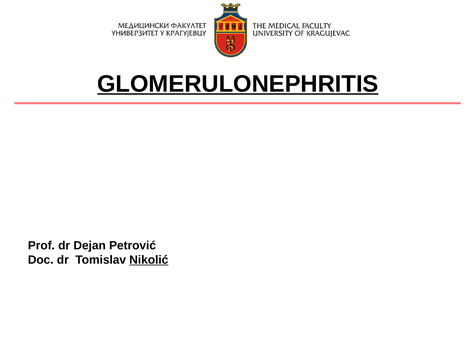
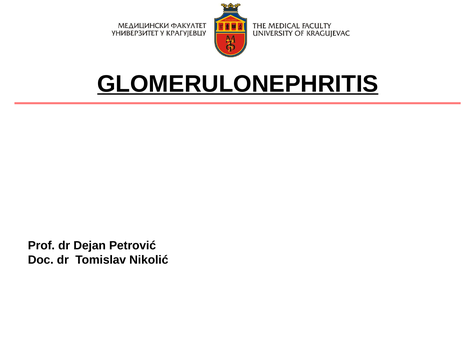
Nikolić underline: present -> none
